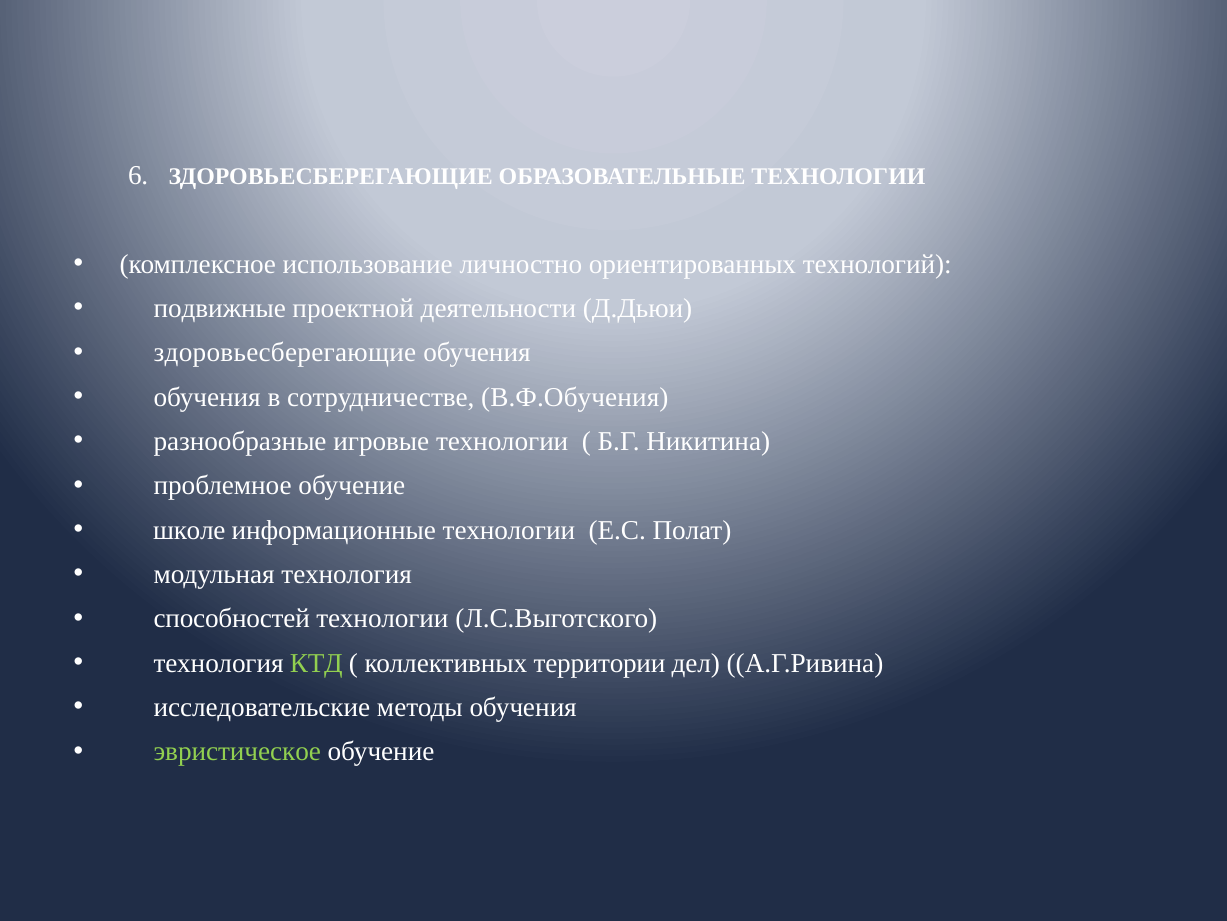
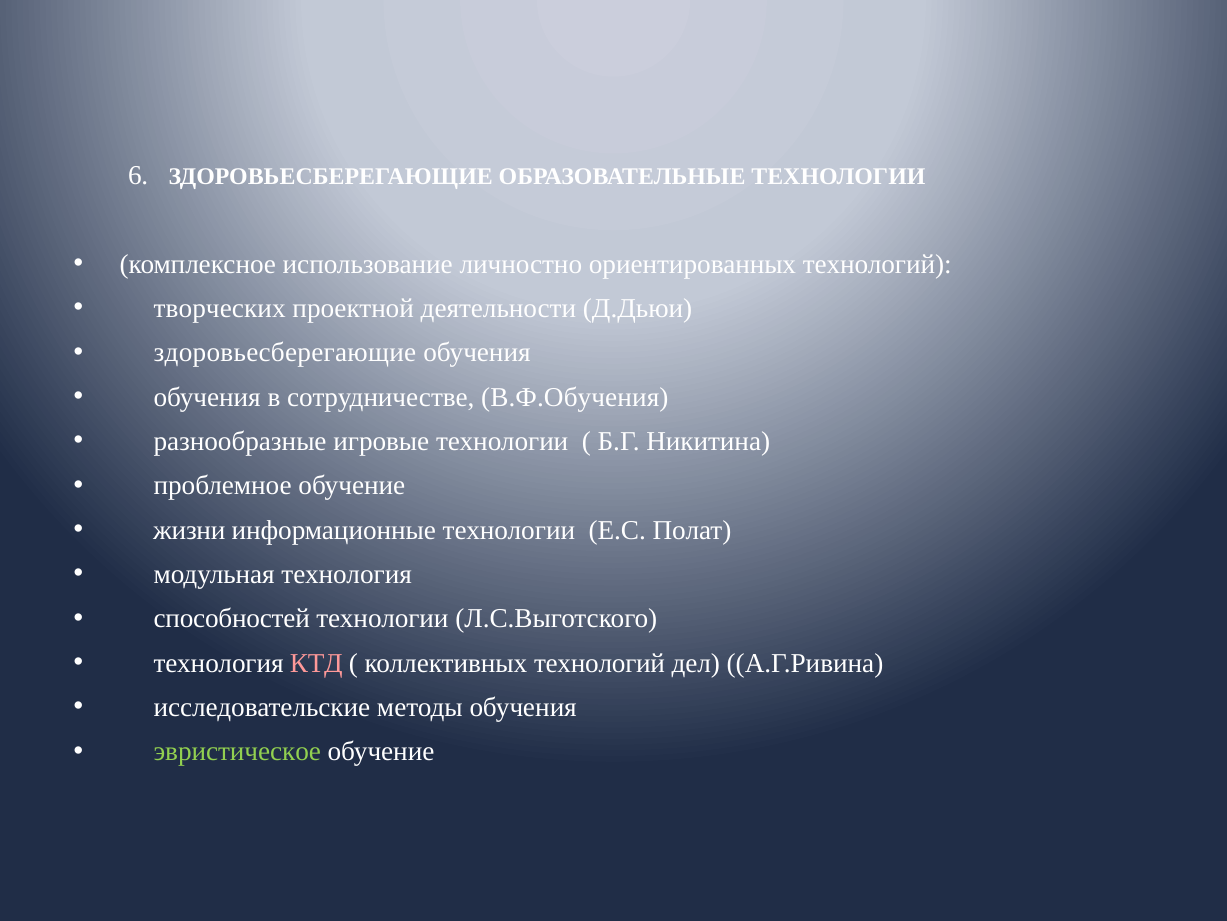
подвижные: подвижные -> творческих
школе: школе -> жизни
КТД colour: light green -> pink
коллективных территории: территории -> технологий
